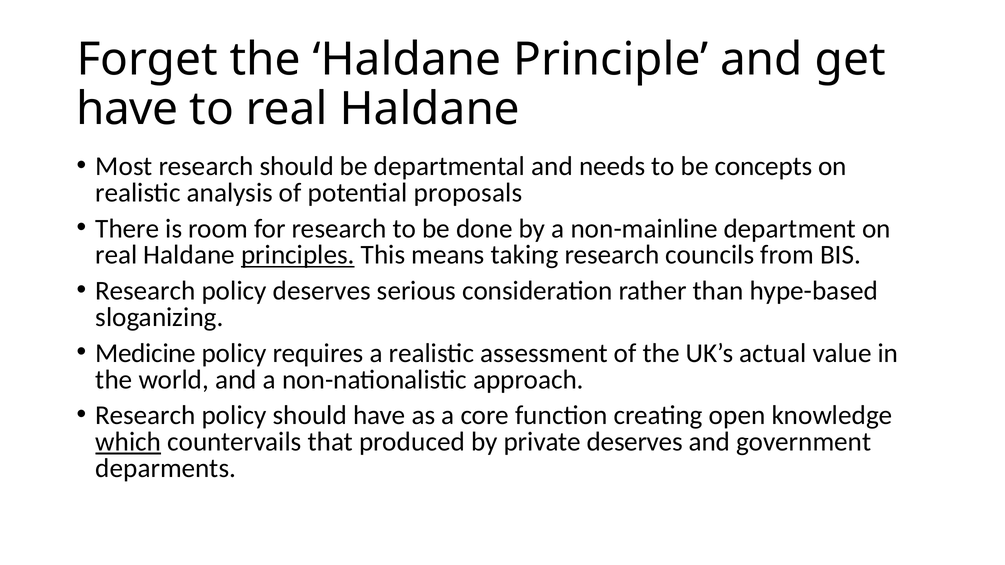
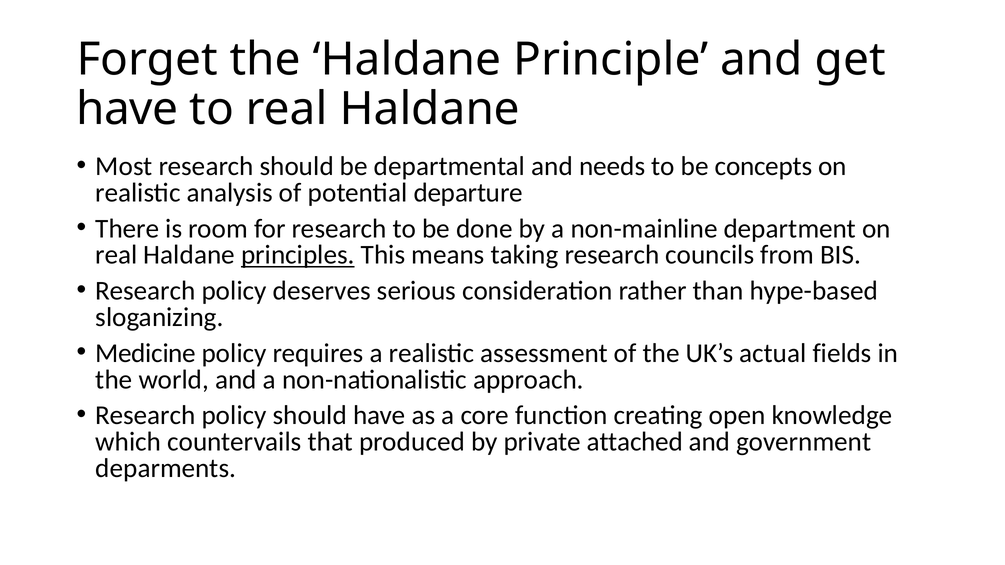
proposals: proposals -> departure
value: value -> fields
which underline: present -> none
private deserves: deserves -> attached
